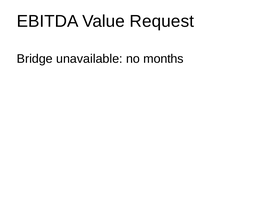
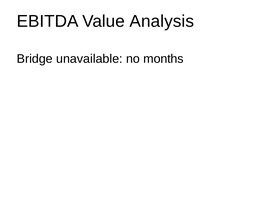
Request: Request -> Analysis
